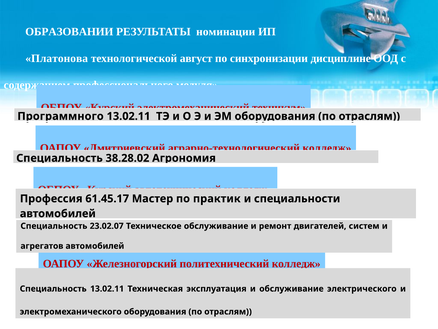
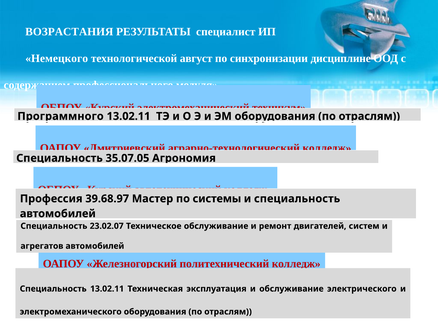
ОБРАЗОВАНИИ: ОБРАЗОВАНИИ -> ВОЗРАСТАНИЯ
номинации: номинации -> специалист
Платонова: Платонова -> Немецкого
38.28.02: 38.28.02 -> 35.07.05
61.45.17: 61.45.17 -> 39.68.97
практик: практик -> системы
и специальности: специальности -> специальность
